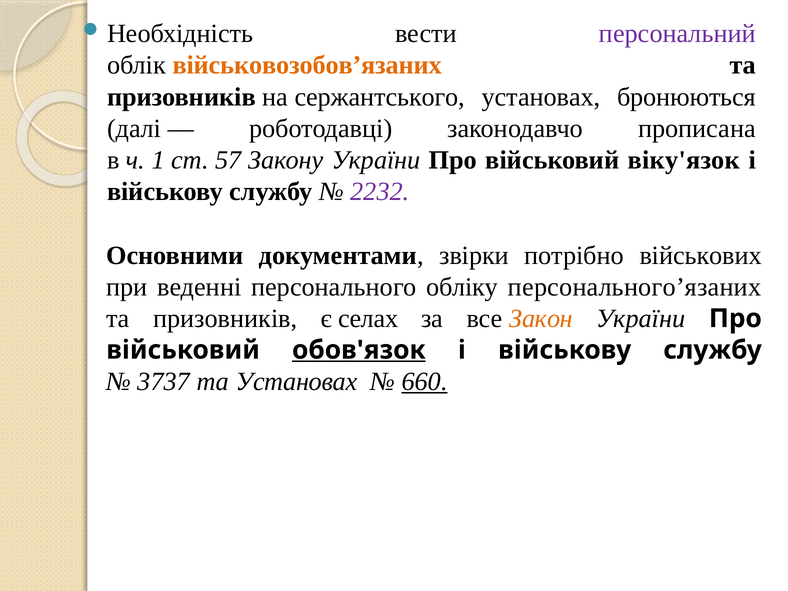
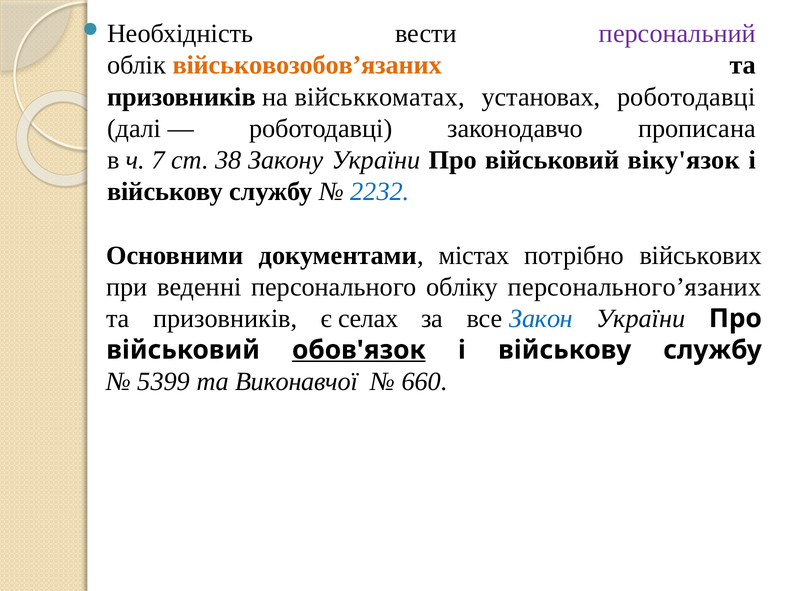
сержантського: сержантського -> військкоматах
установах бронюються: бронюються -> роботодавці
1: 1 -> 7
57: 57 -> 38
2232 colour: purple -> blue
звірки: звірки -> містах
Закон colour: orange -> blue
3737: 3737 -> 5399
та Установах: Установах -> Виконавчої
660 underline: present -> none
